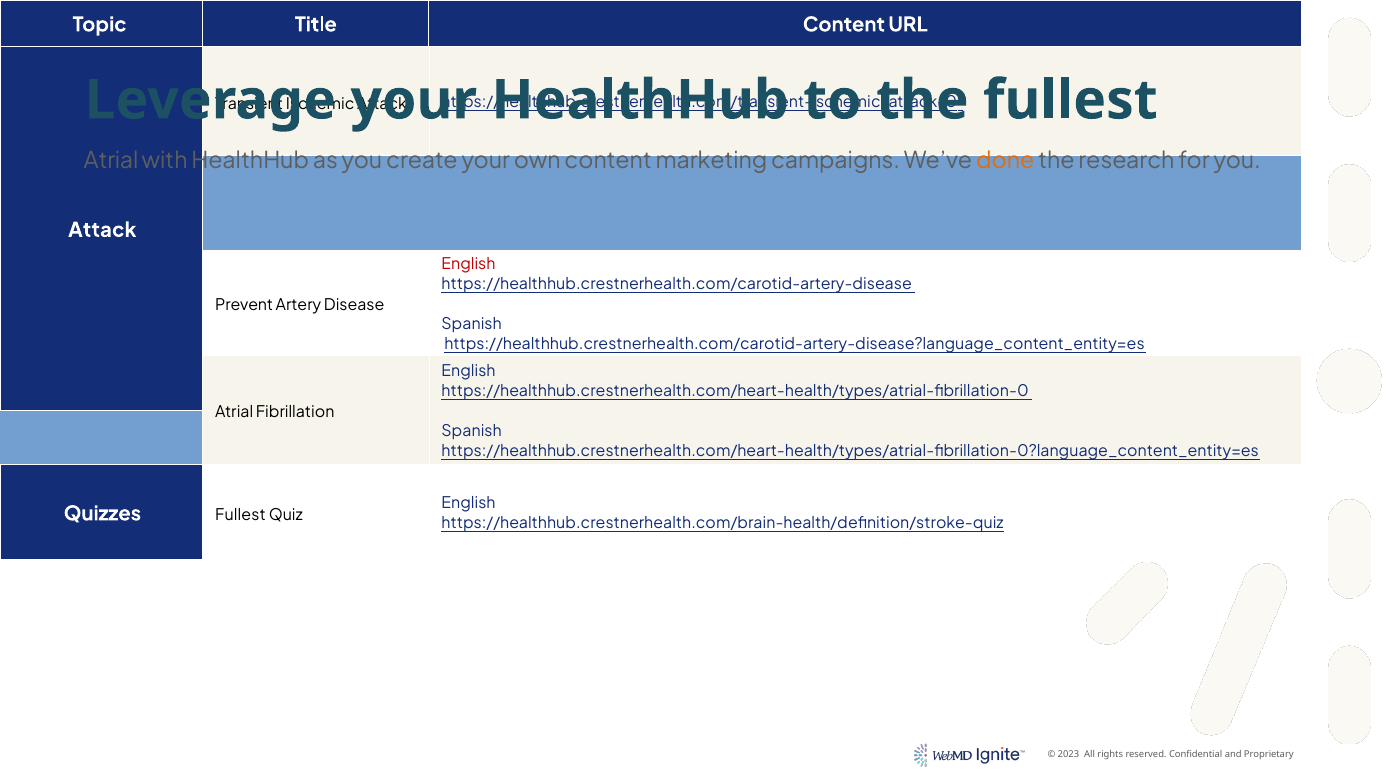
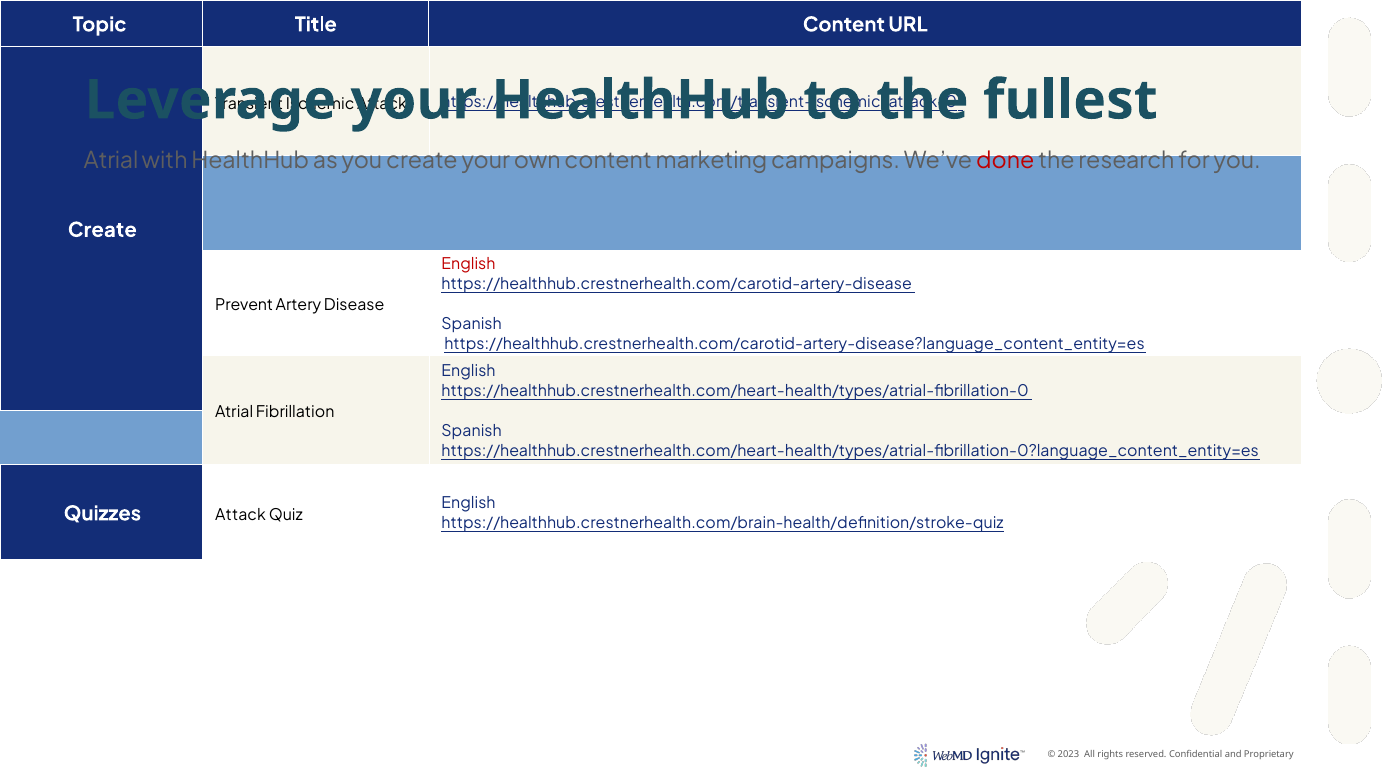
done colour: orange -> red
Attack at (102, 230): Attack -> Create
Quizzes Fullest: Fullest -> Attack
